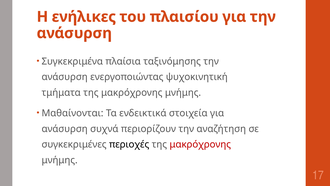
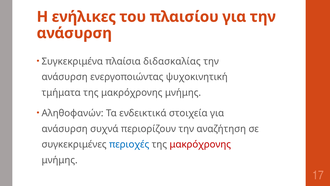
ταξινόμησης: ταξινόμησης -> διδασκαλίας
Μαθαίνονται: Μαθαίνονται -> Αληθοφανών
περιοχές colour: black -> blue
